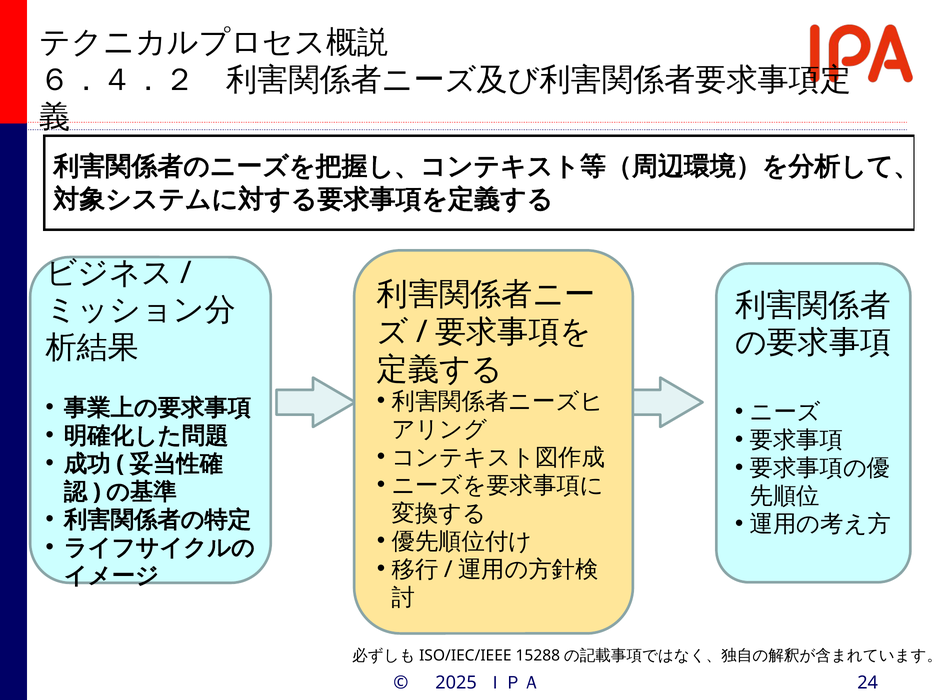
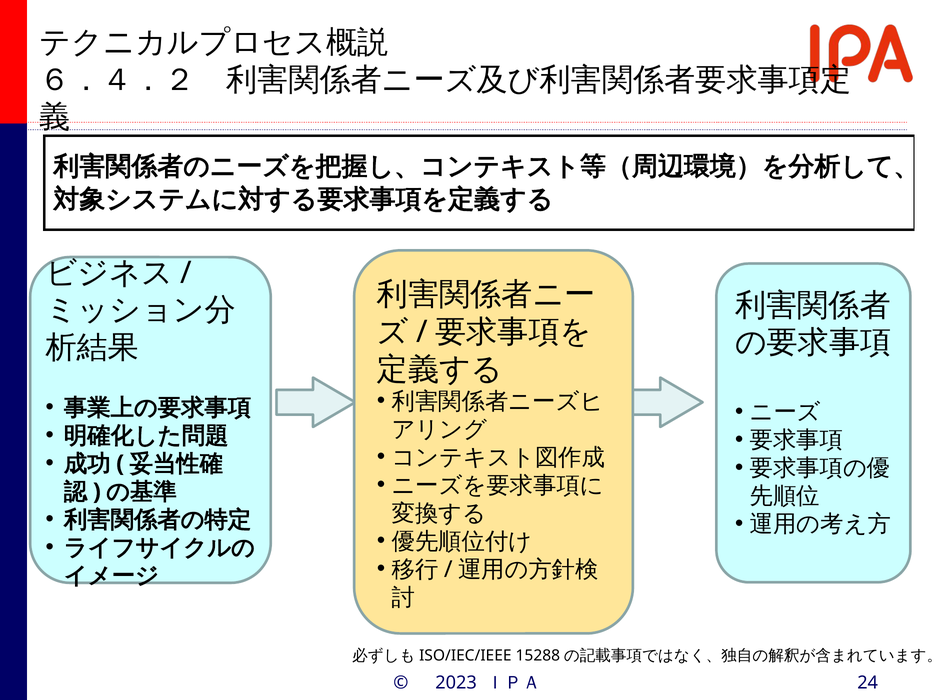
2025: 2025 -> 2023
